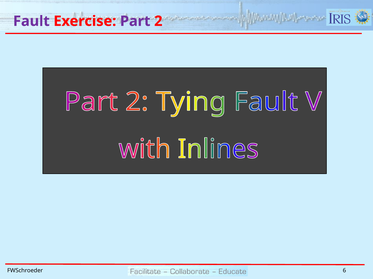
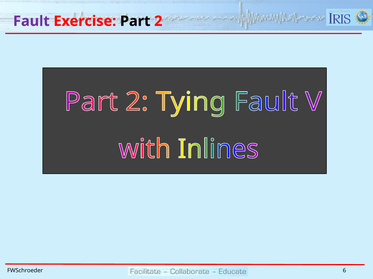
Part colour: purple -> black
